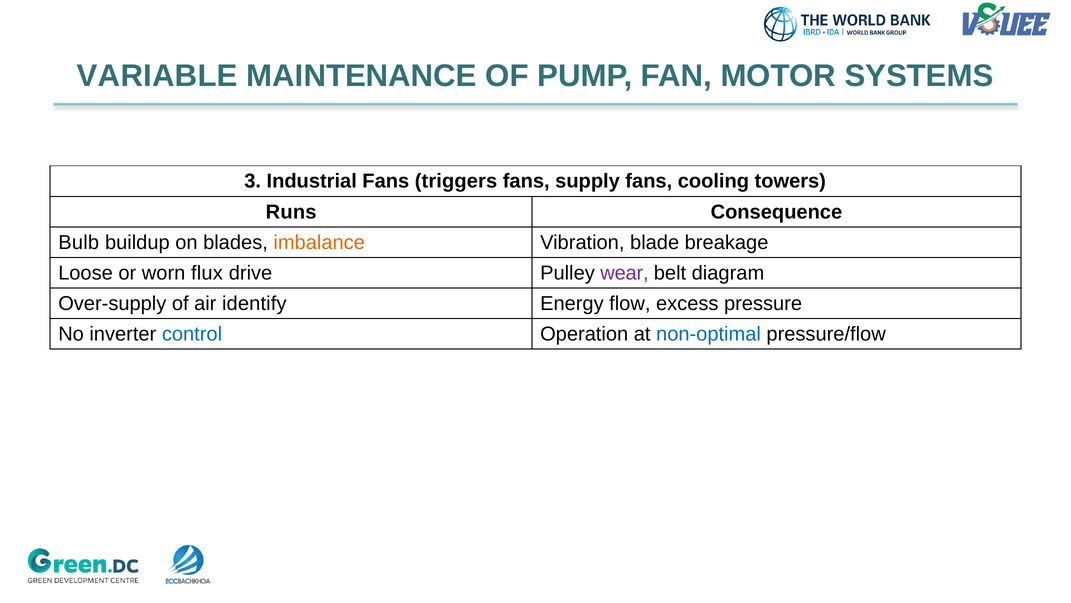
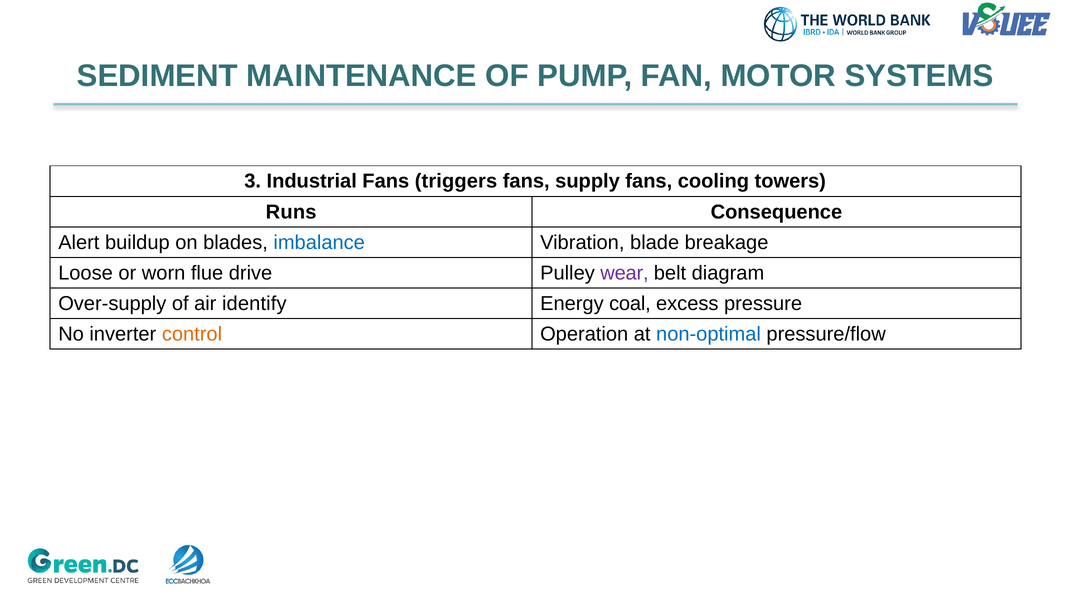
VARIABLE: VARIABLE -> SEDIMENT
Bulb: Bulb -> Alert
imbalance colour: orange -> blue
flux: flux -> flue
flow: flow -> coal
control colour: blue -> orange
